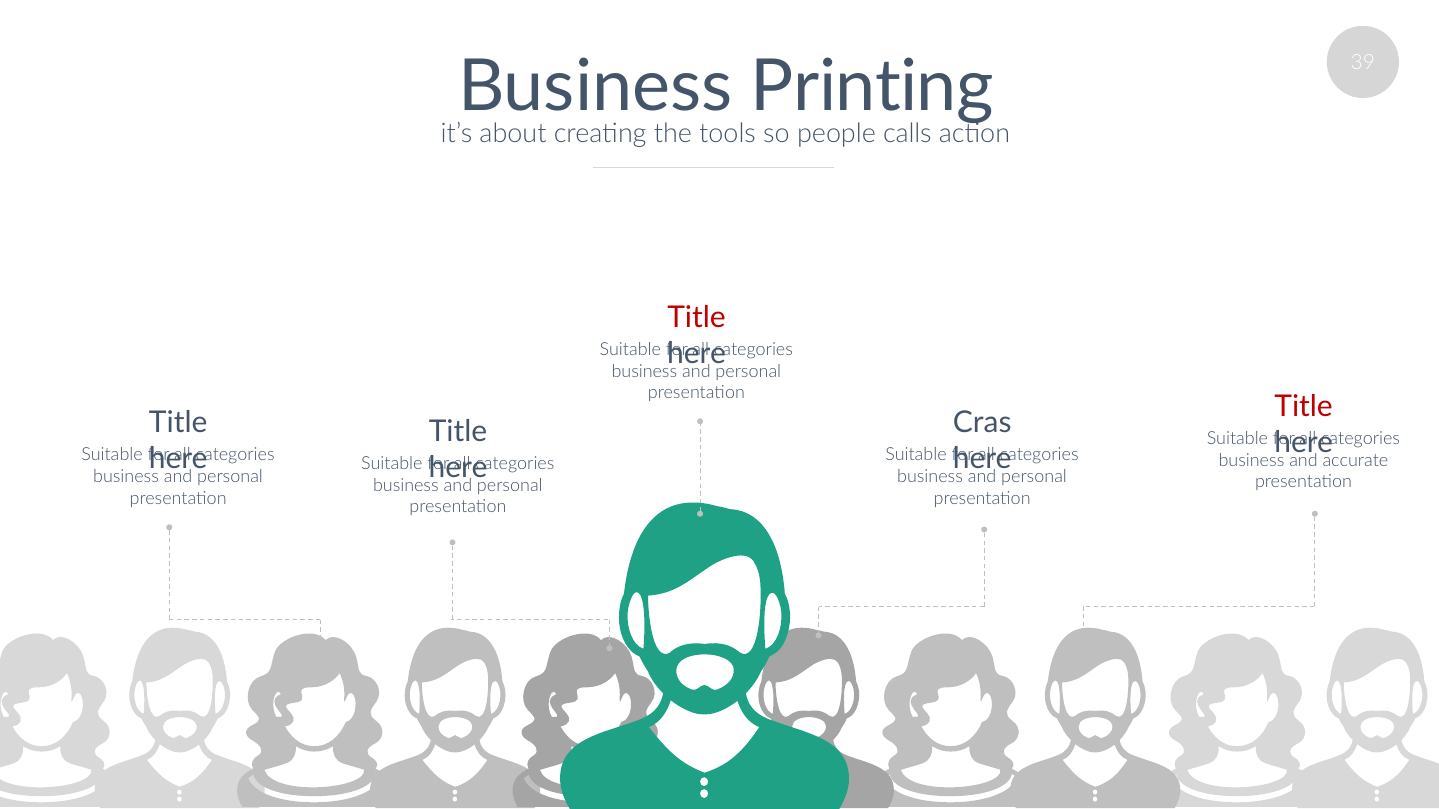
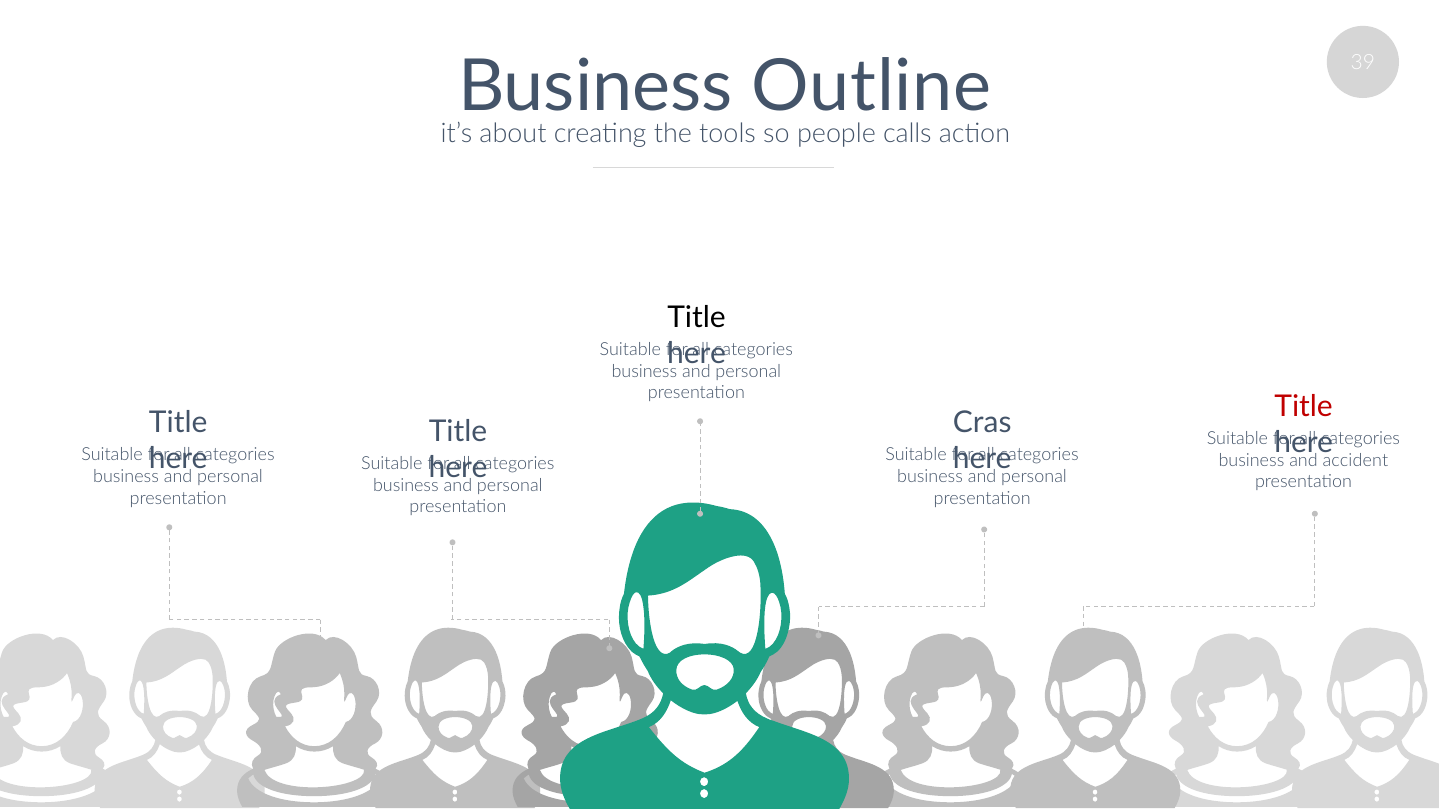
Printing: Printing -> Outline
Title at (697, 318) colour: red -> black
accurate: accurate -> accident
